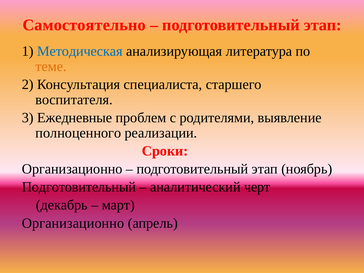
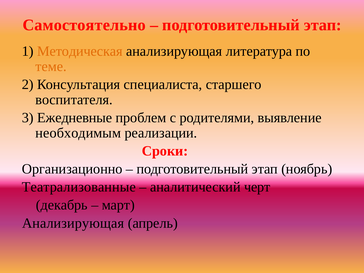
Методическая colour: blue -> orange
полноценного: полноценного -> необходимым
Подготовительный at (79, 187): Подготовительный -> Театрализованные
Организационно at (73, 223): Организационно -> Анализирующая
